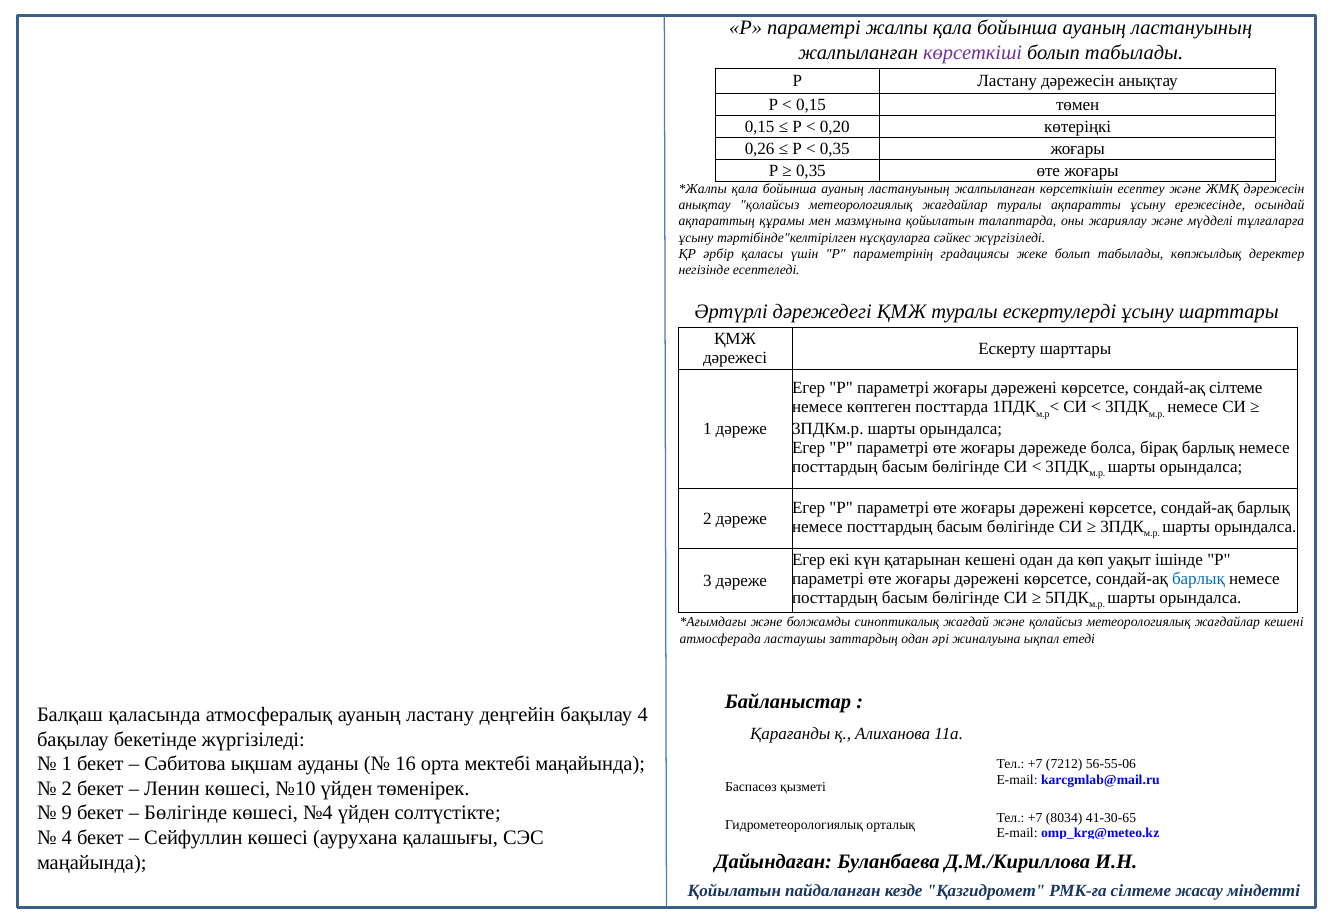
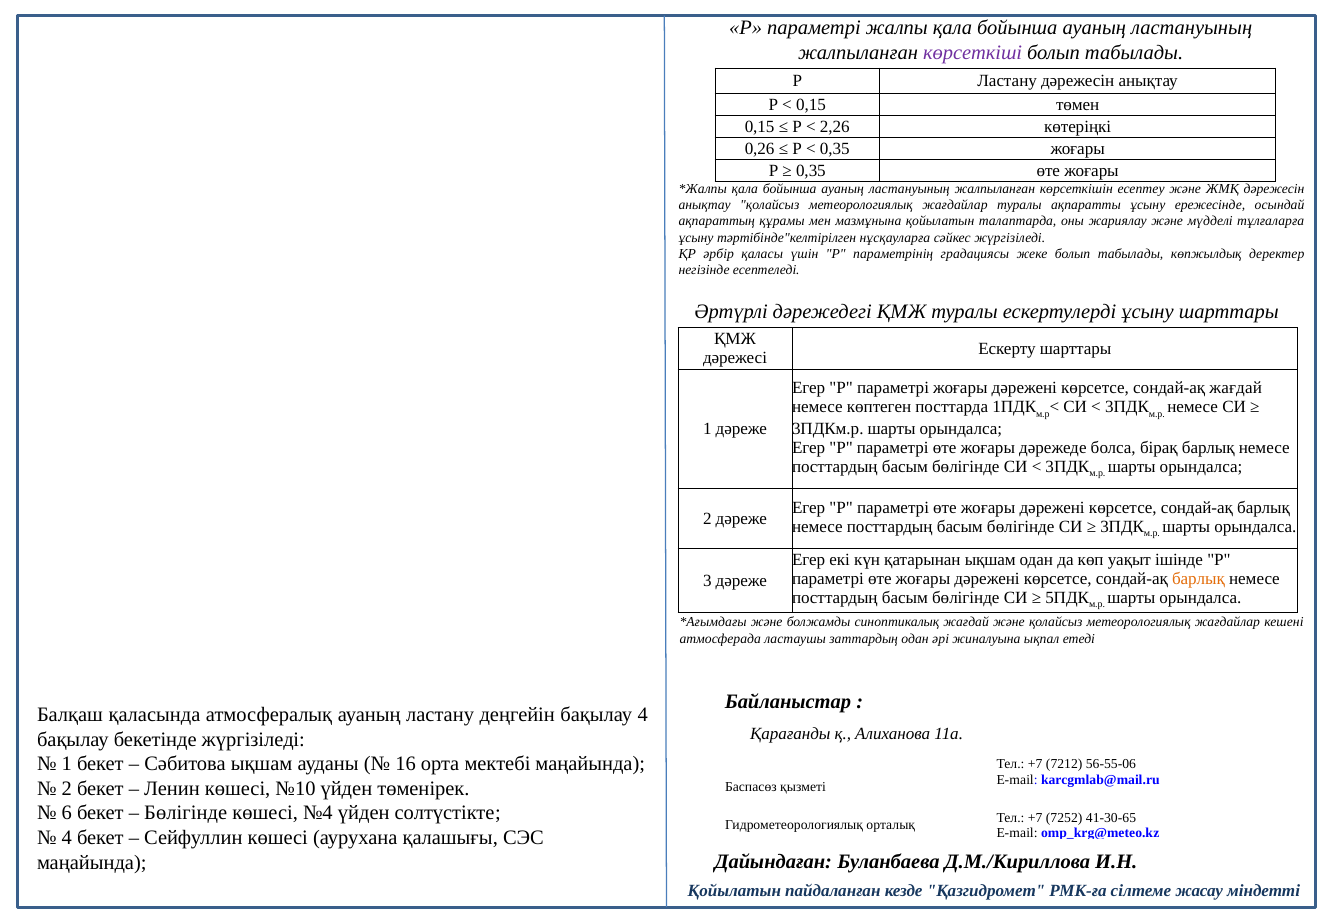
0,20: 0,20 -> 2,26
сондай-ақ сілтеме: сілтеме -> жағдай
қатарынан кешені: кешені -> ықшам
барлық at (1199, 579) colour: blue -> orange
9: 9 -> 6
8034: 8034 -> 7252
